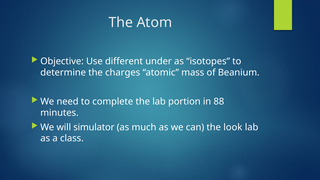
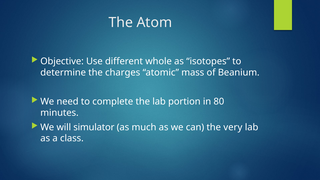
under: under -> whole
88: 88 -> 80
look: look -> very
